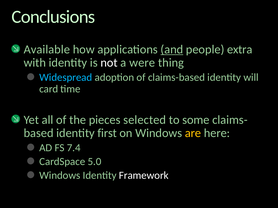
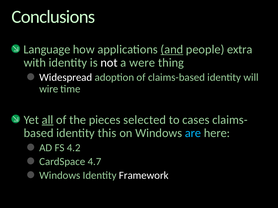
Available: Available -> Language
Widespread colour: light blue -> white
card: card -> wire
all underline: none -> present
some: some -> cases
first: first -> this
are colour: yellow -> light blue
7.4: 7.4 -> 4.2
5.0: 5.0 -> 4.7
